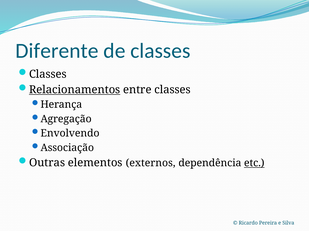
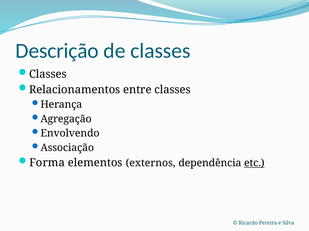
Diferente: Diferente -> Descrição
Relacionamentos underline: present -> none
Outras: Outras -> Forma
